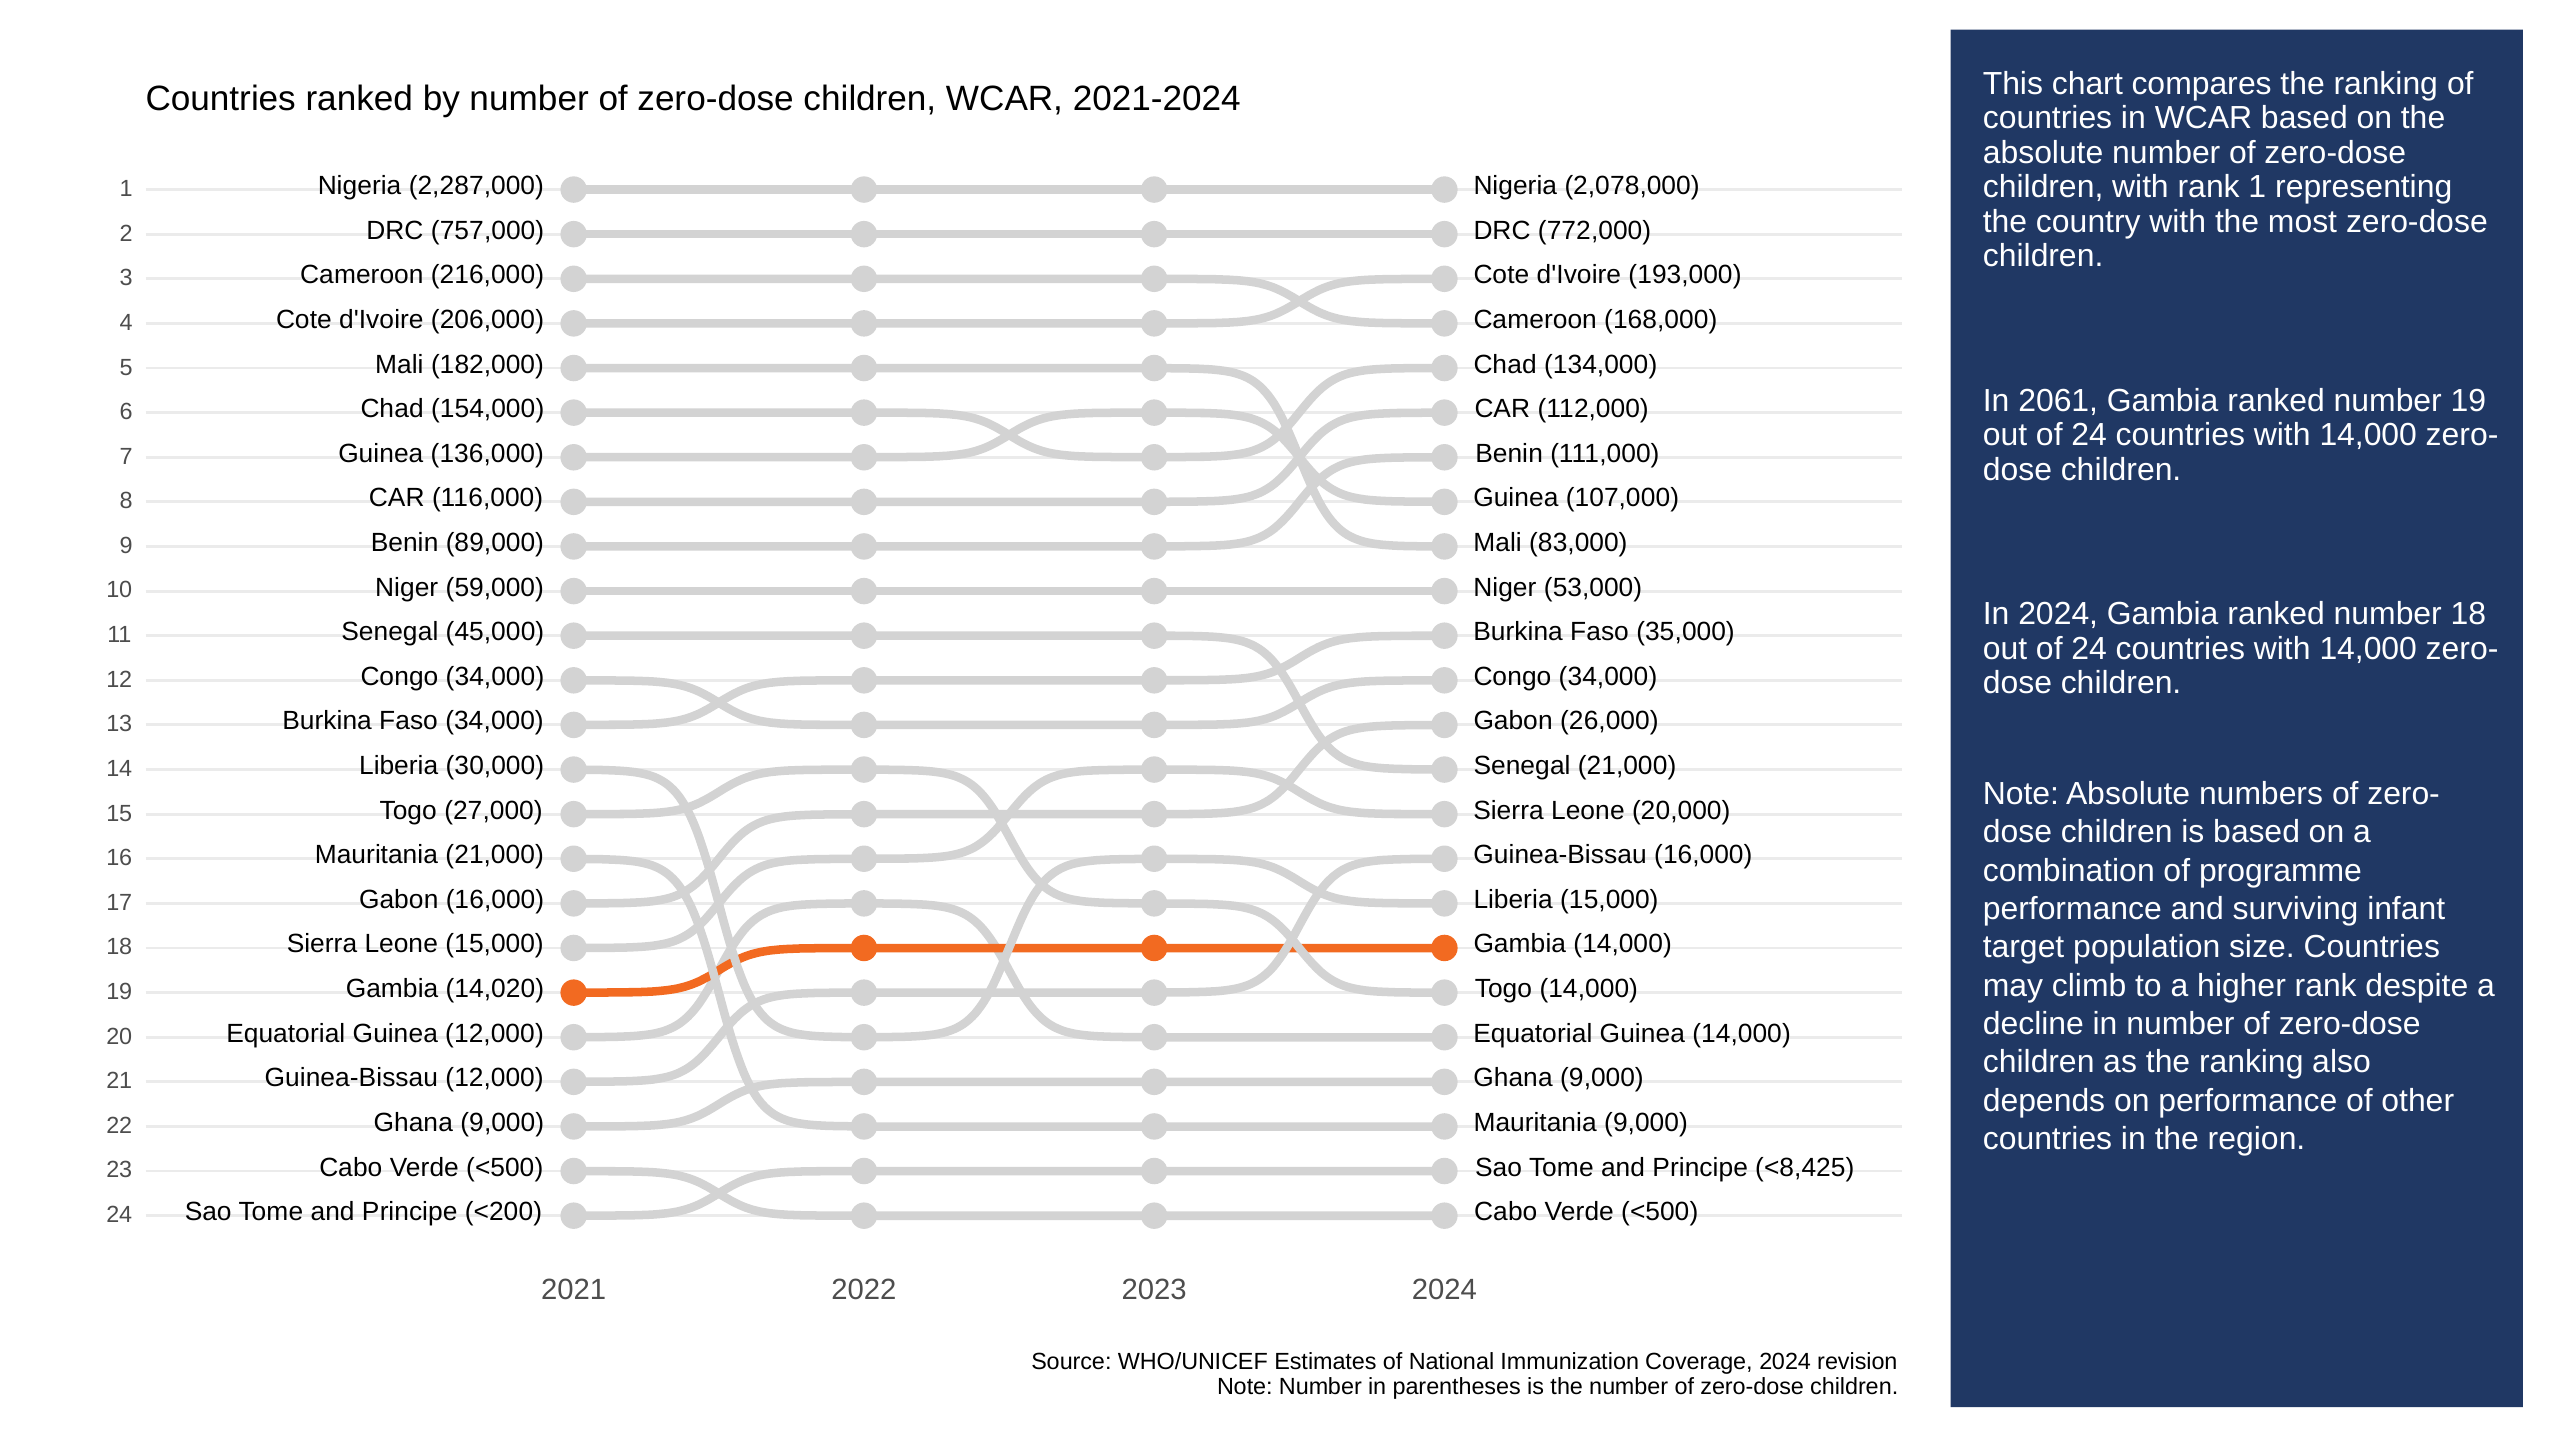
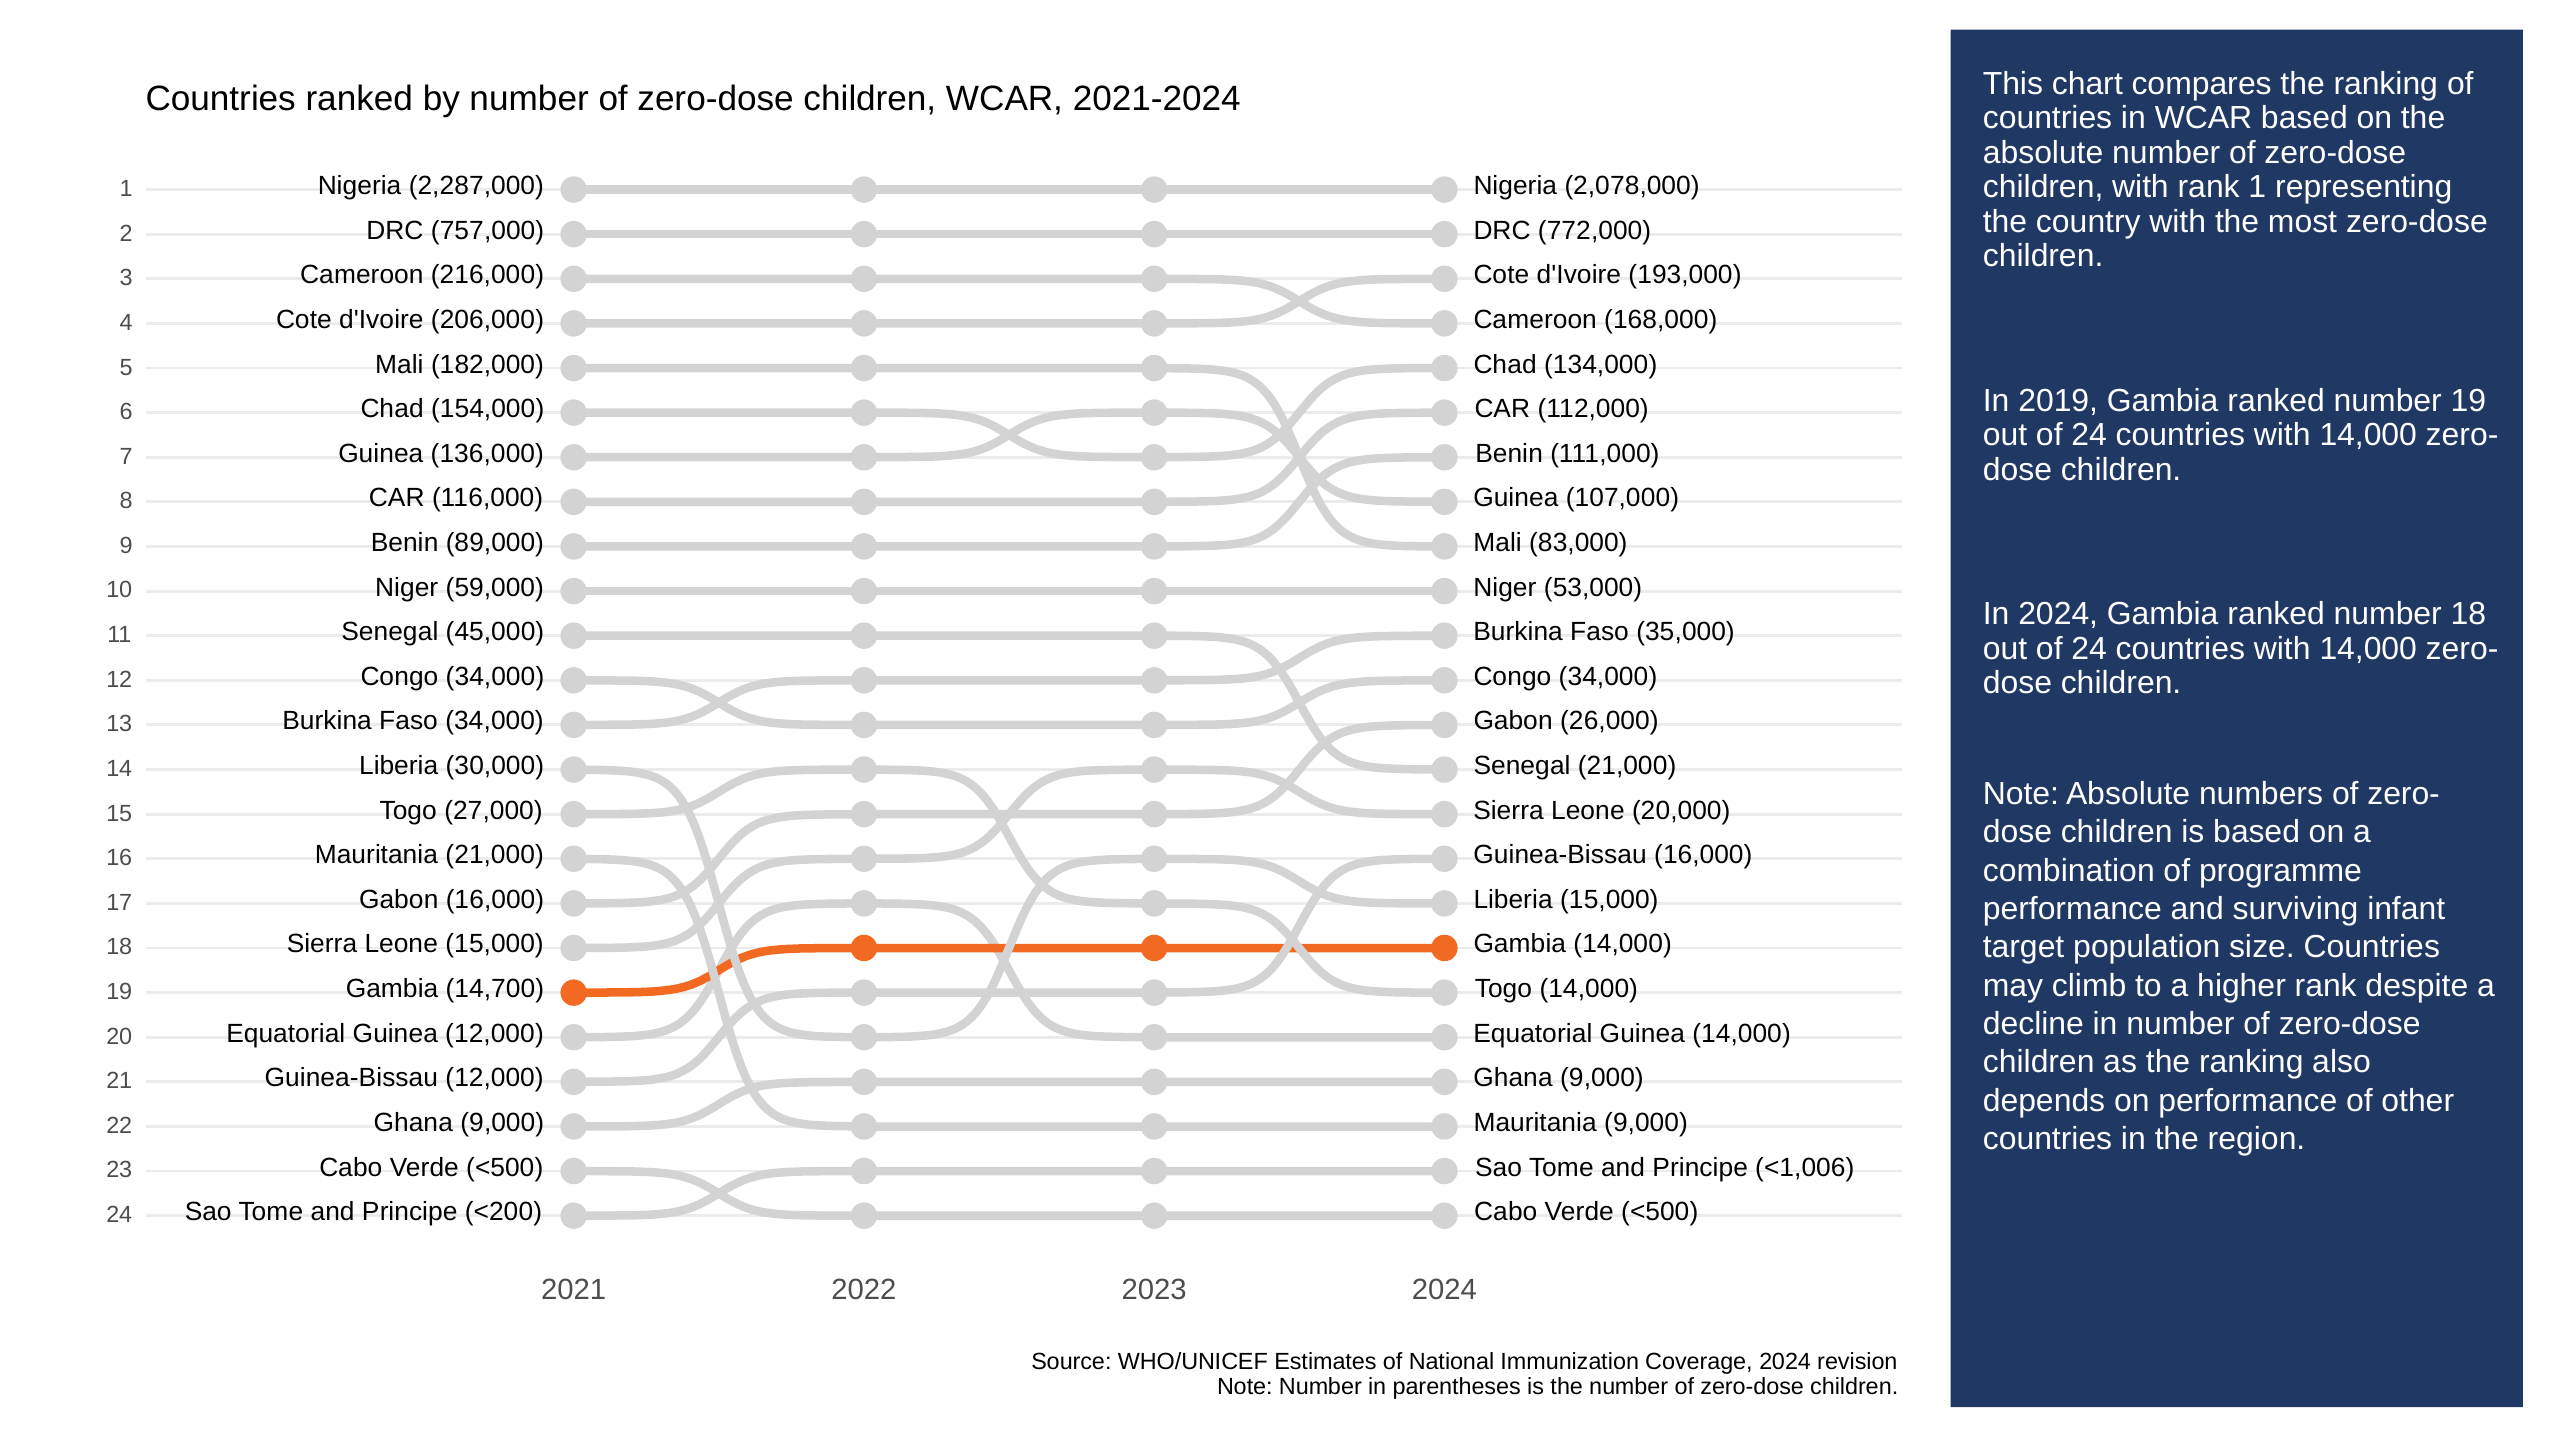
2061: 2061 -> 2019
14,020: 14,020 -> 14,700
<8,425: <8,425 -> <1,006
